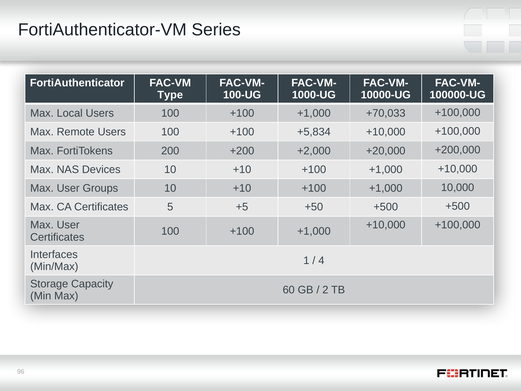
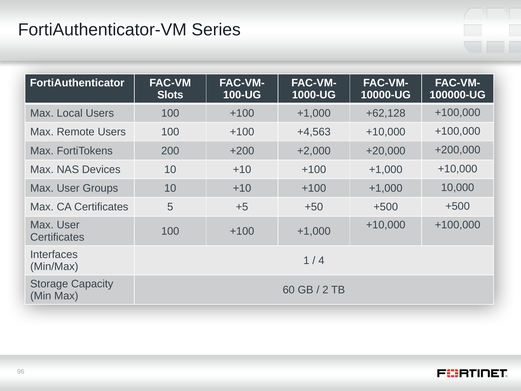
Type: Type -> Slots
+70,033: +70,033 -> +62,128
+5,834: +5,834 -> +4,563
